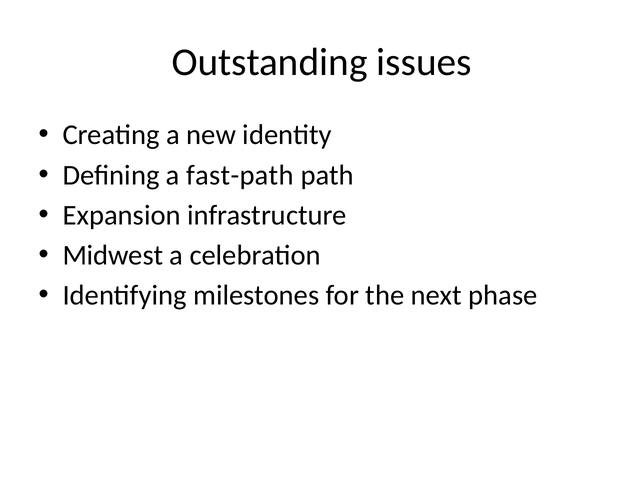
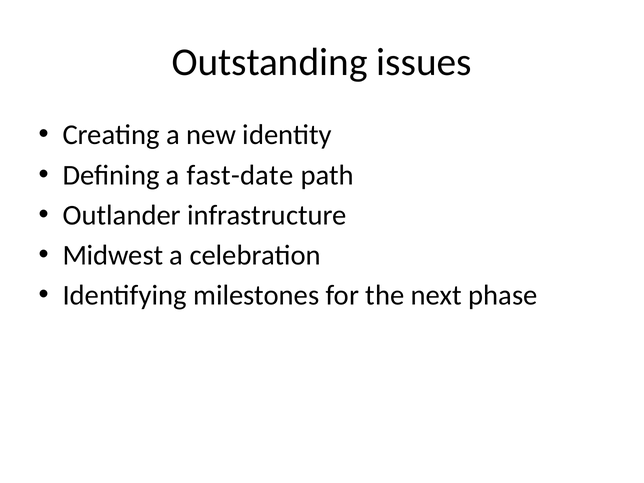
fast-path: fast-path -> fast-date
Expansion: Expansion -> Outlander
